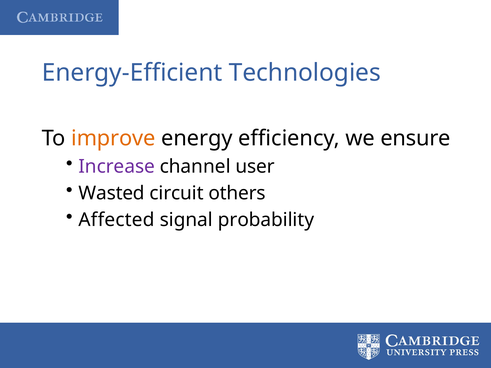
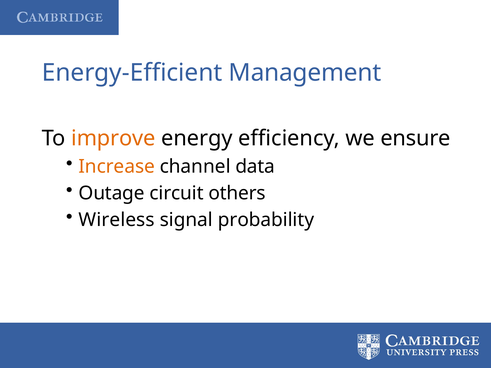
Technologies: Technologies -> Management
Increase colour: purple -> orange
user: user -> data
Wasted: Wasted -> Outage
Affected: Affected -> Wireless
